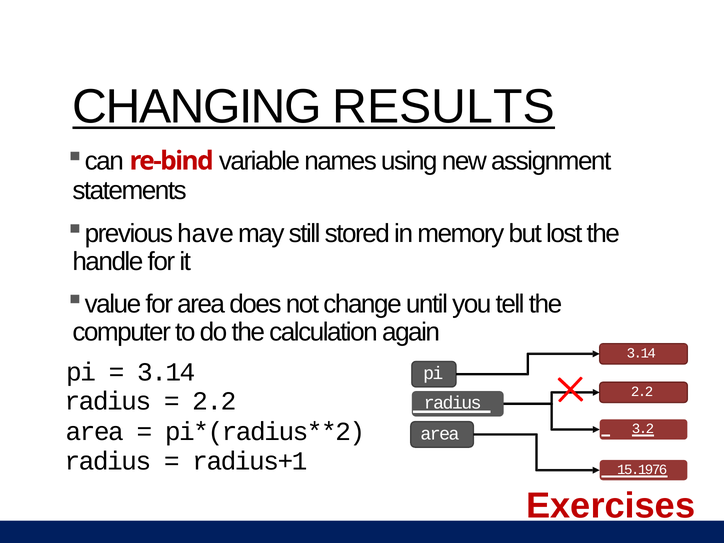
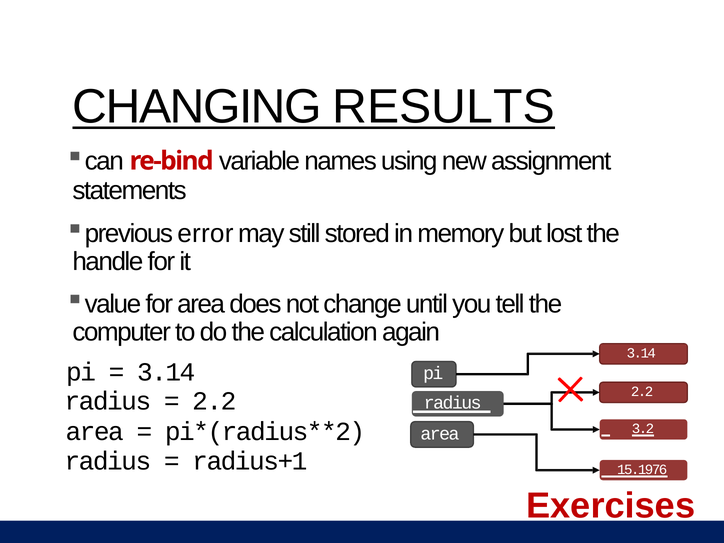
have: have -> error
